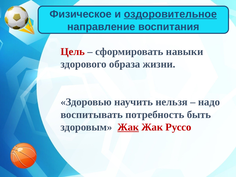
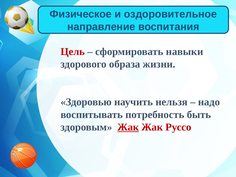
оздоровительное underline: present -> none
